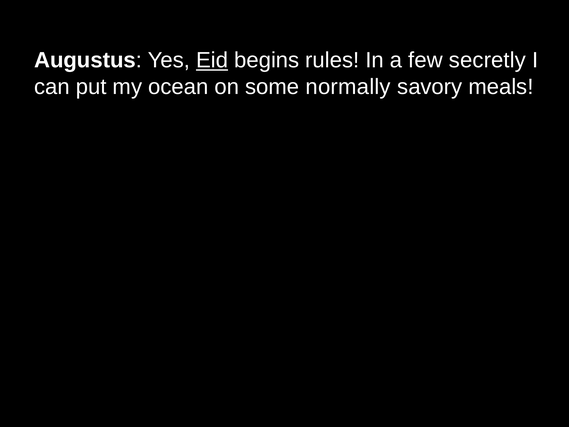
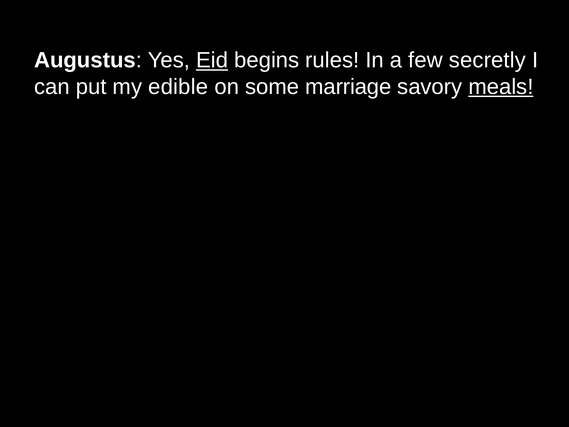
ocean: ocean -> edible
normally: normally -> marriage
meals underline: none -> present
